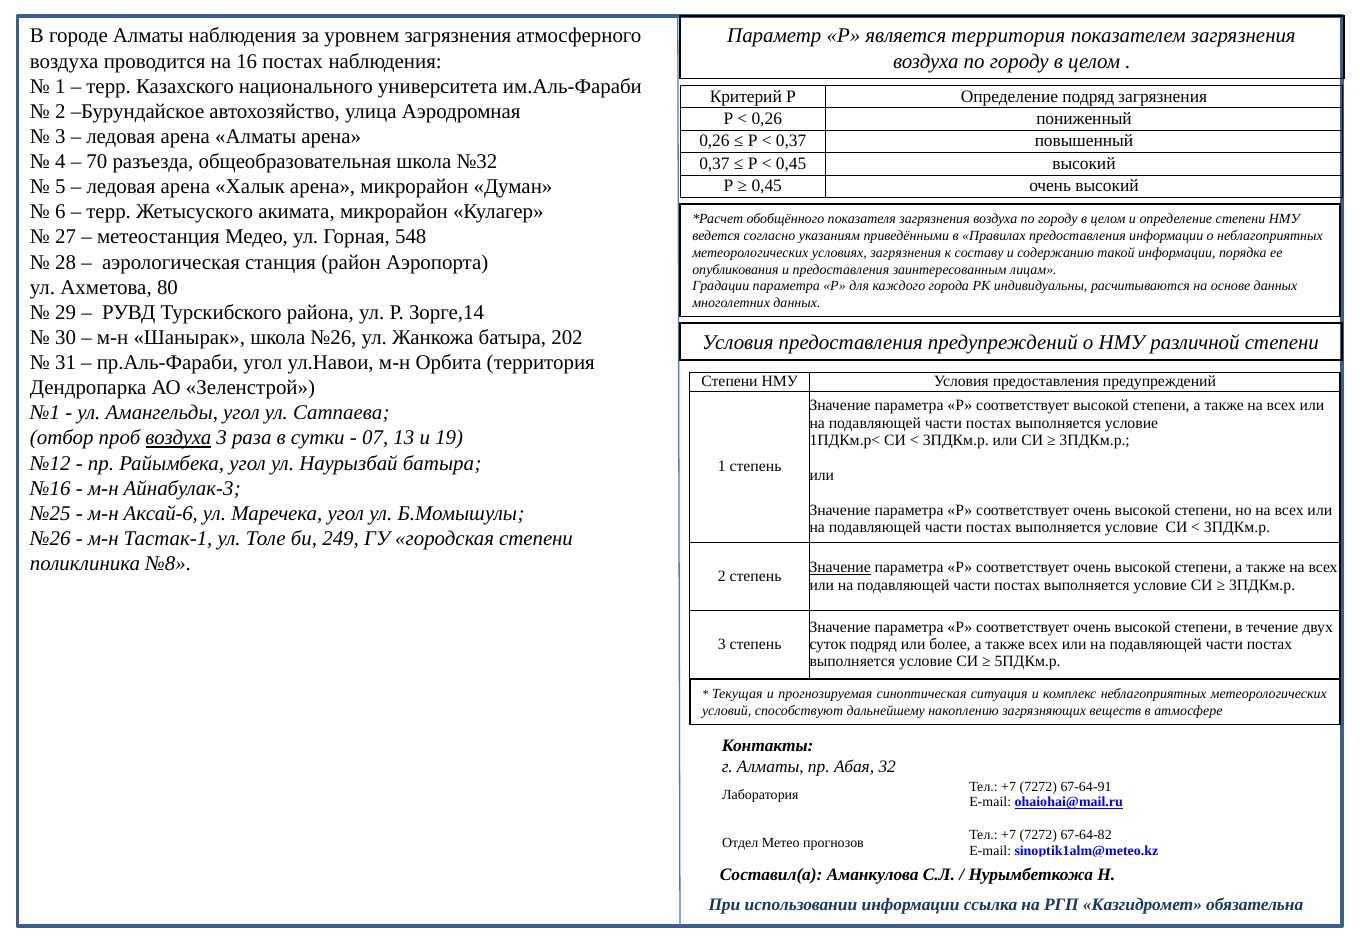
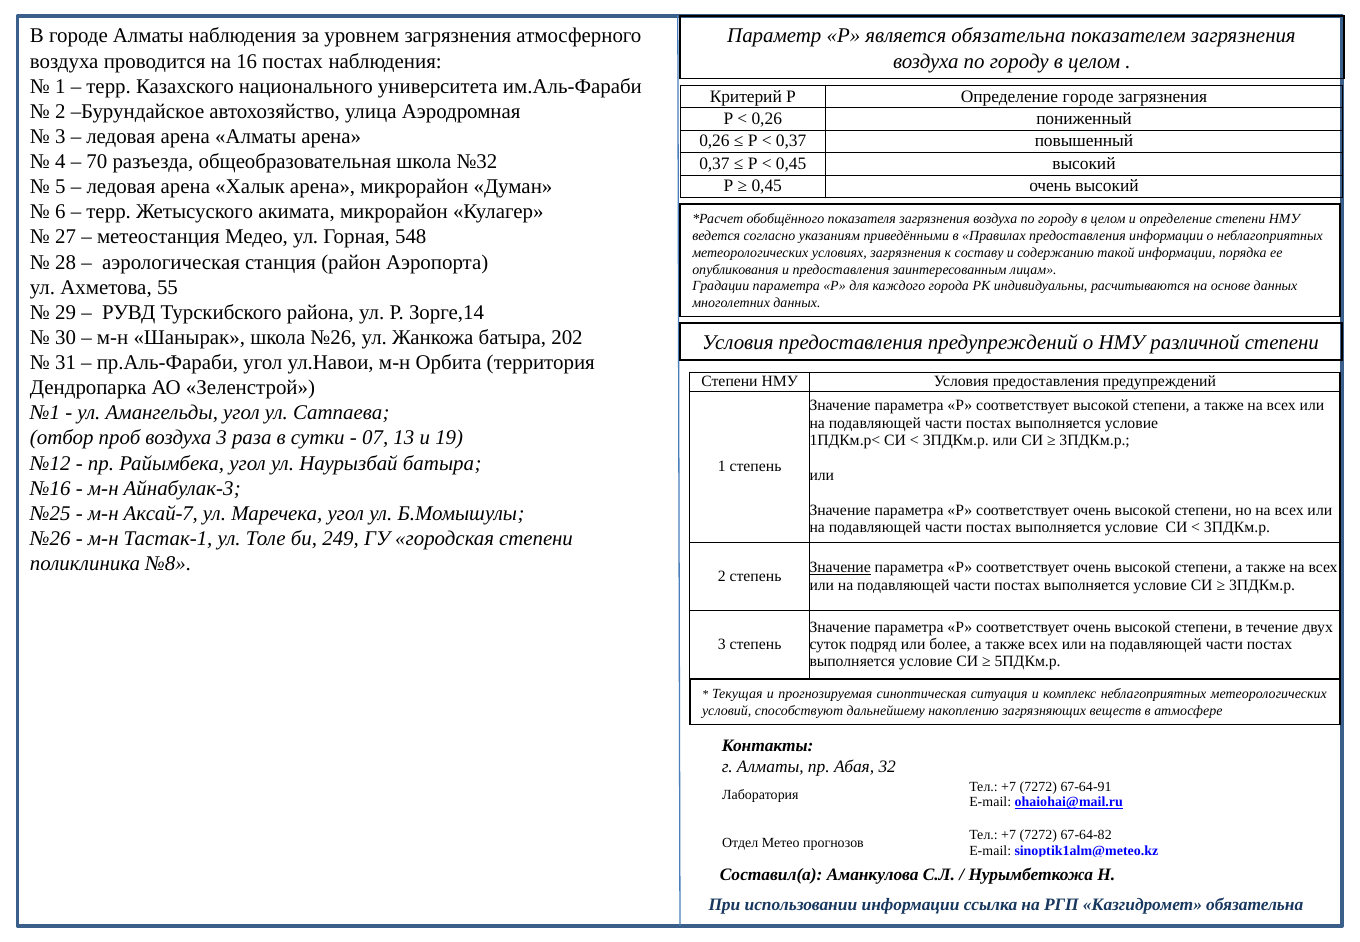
является территория: территория -> обязательна
Определение подряд: подряд -> городе
80: 80 -> 55
воздуха at (178, 438) underline: present -> none
Аксай-6: Аксай-6 -> Аксай-7
